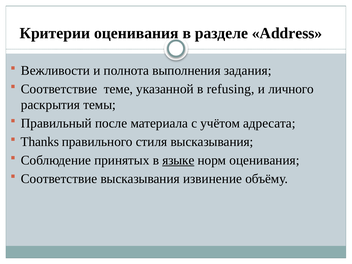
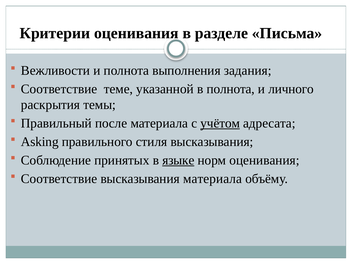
Address: Address -> Письма
в refusing: refusing -> полнота
учётом underline: none -> present
Thanks: Thanks -> Asking
высказывания извинение: извинение -> материала
